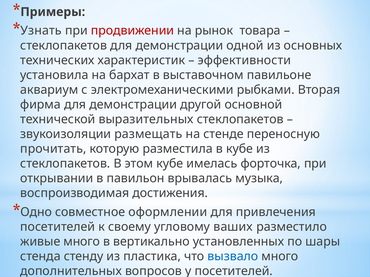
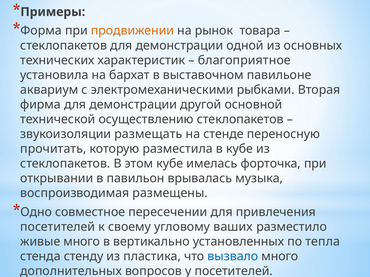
Узнать: Узнать -> Форма
продвижении colour: red -> orange
эффективности: эффективности -> благоприятное
выразительных: выразительных -> осуществлению
достижения: достижения -> размещены
оформлении: оформлении -> пересечении
шары: шары -> тепла
